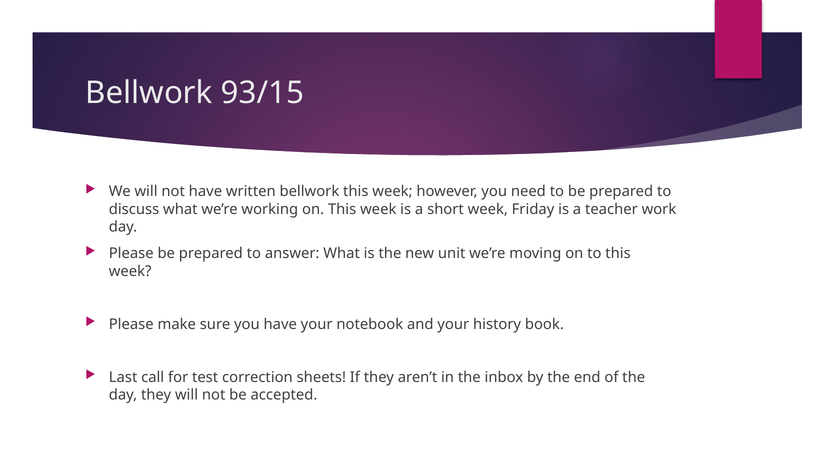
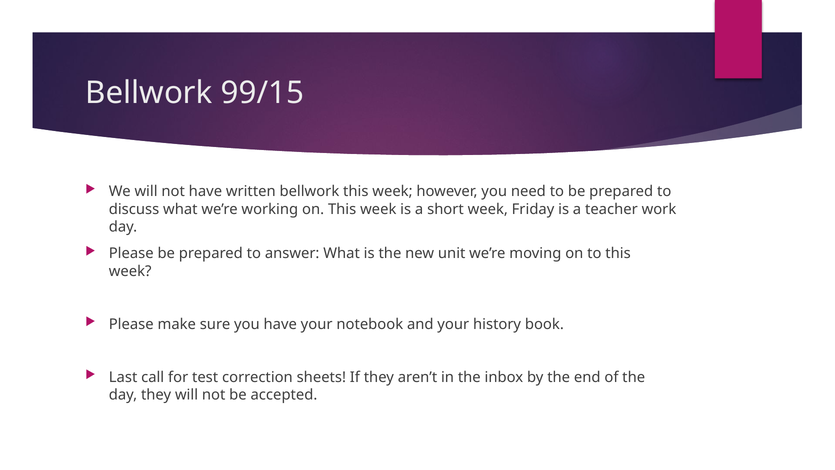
93/15: 93/15 -> 99/15
